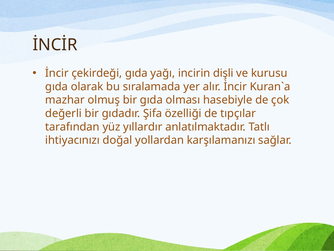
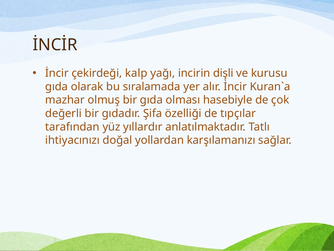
çekirdeği gıda: gıda -> kalp
